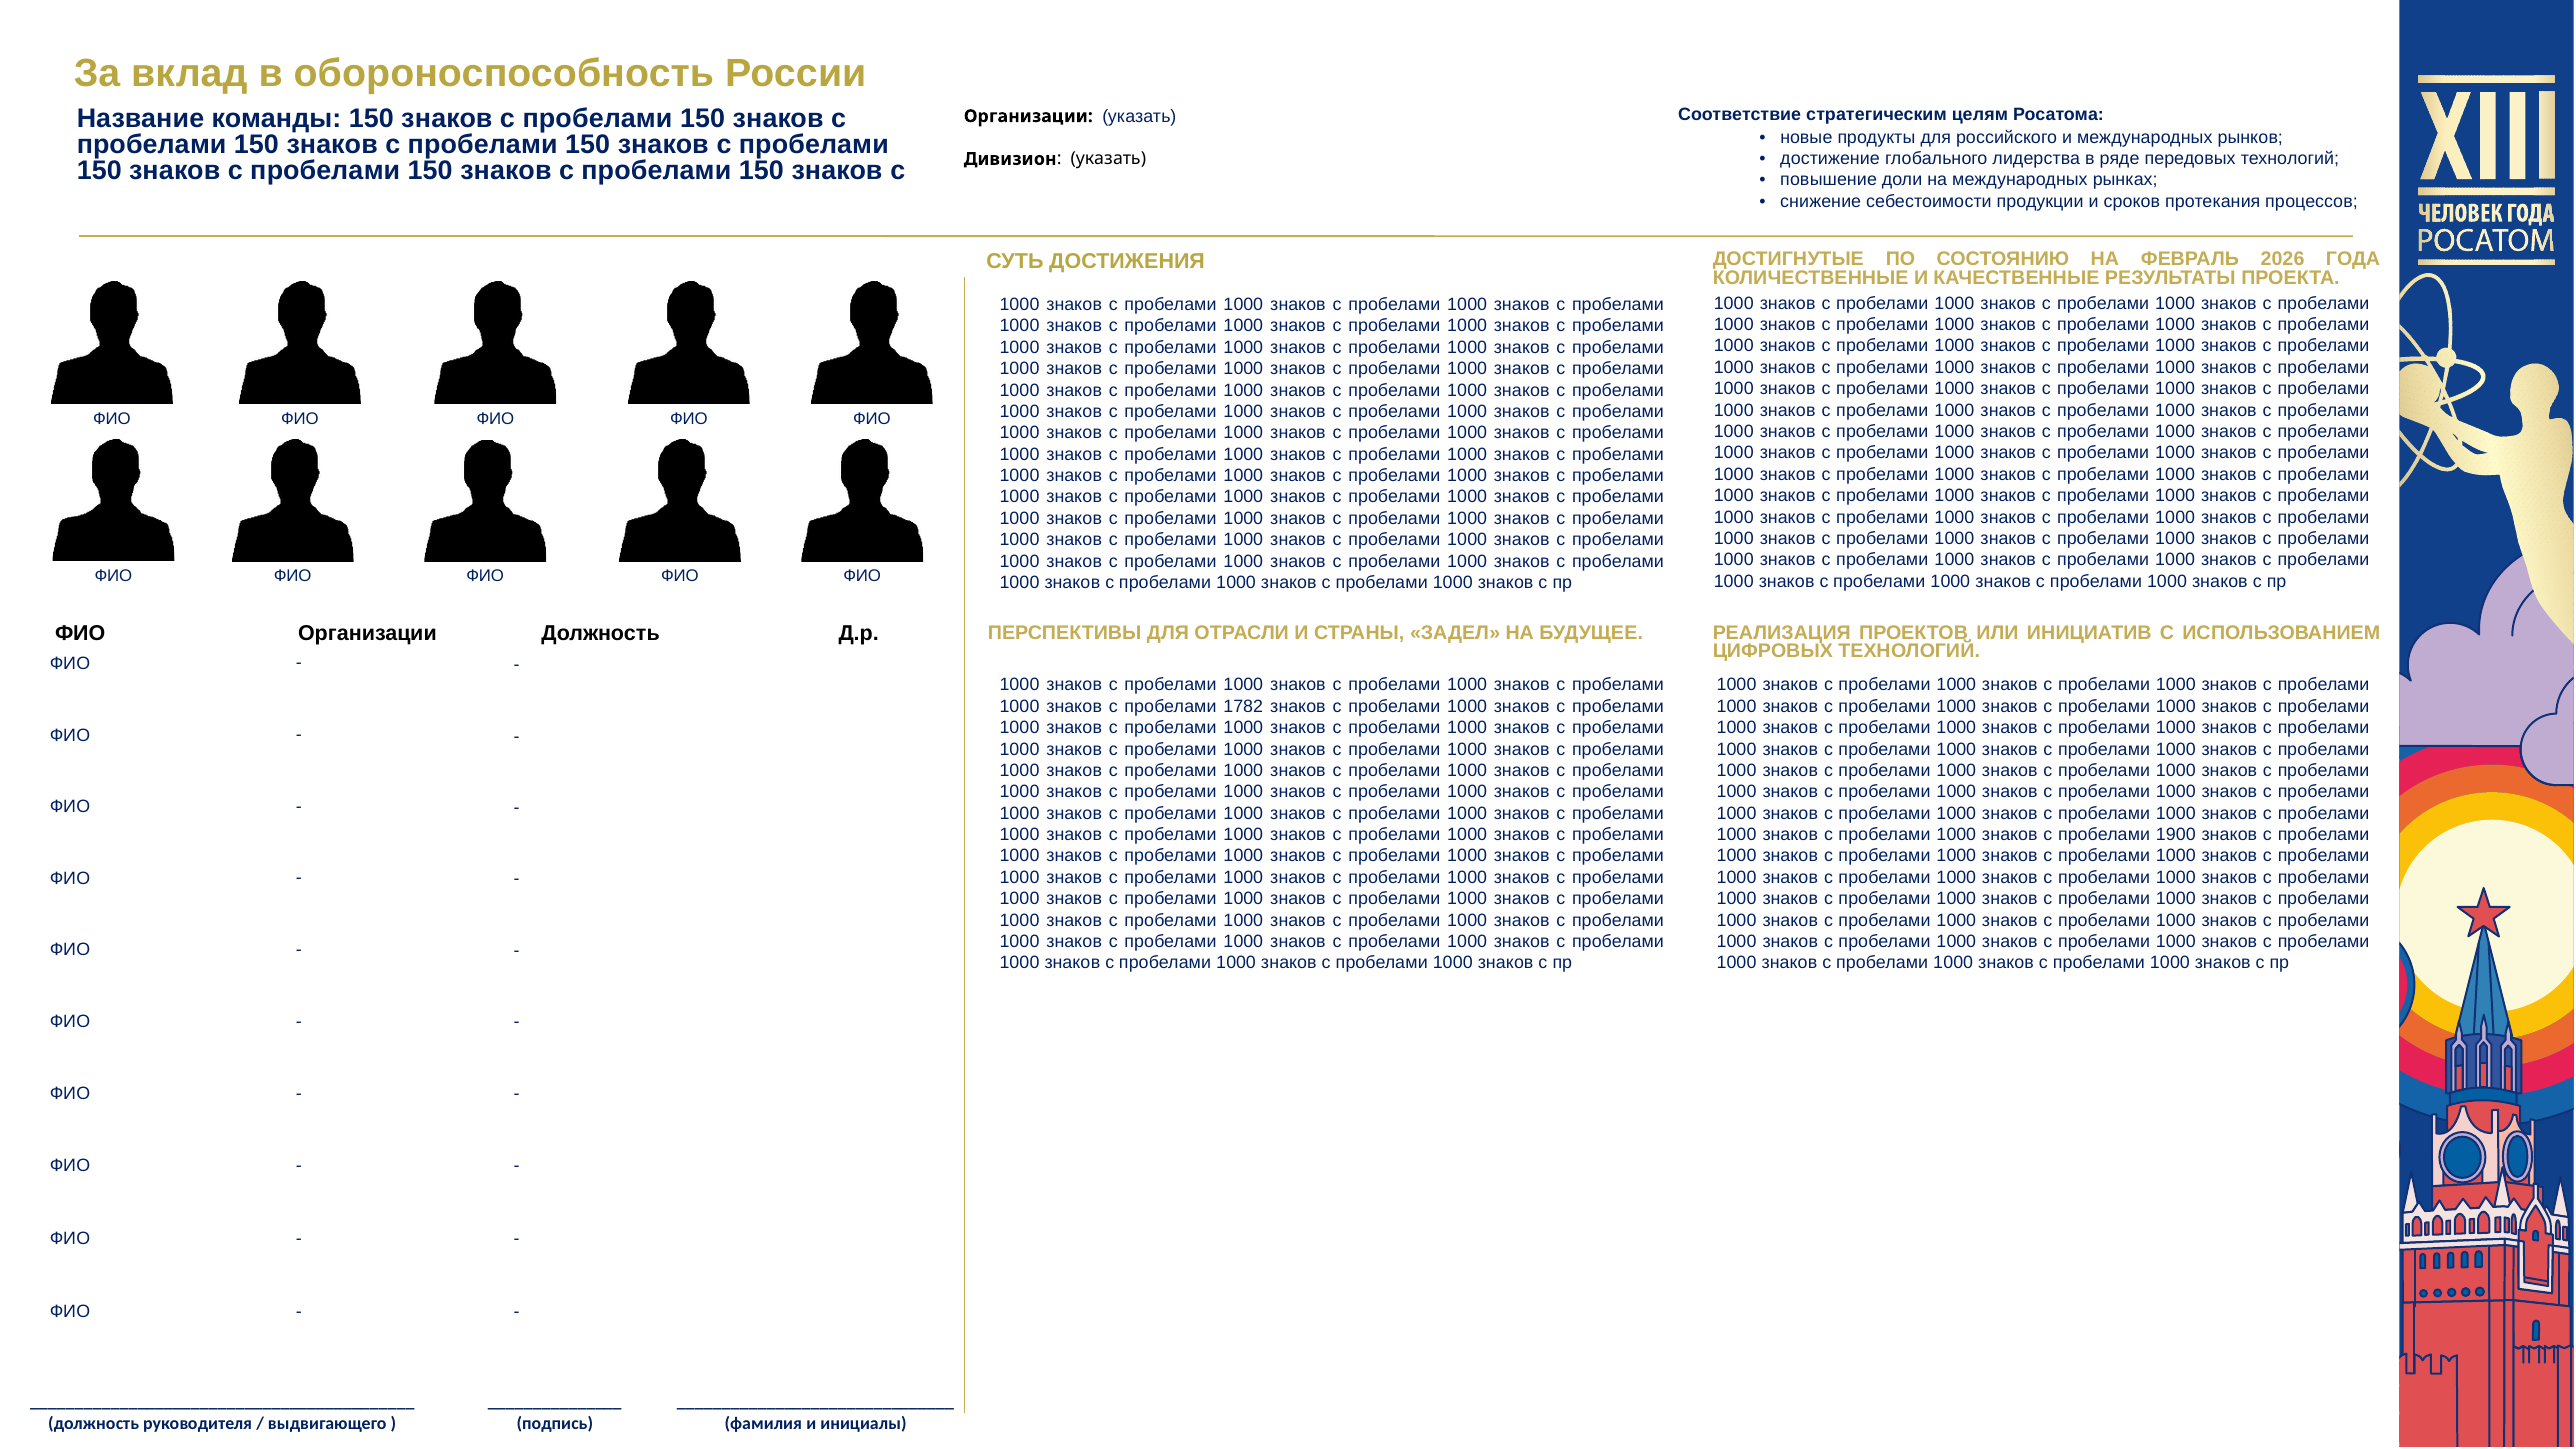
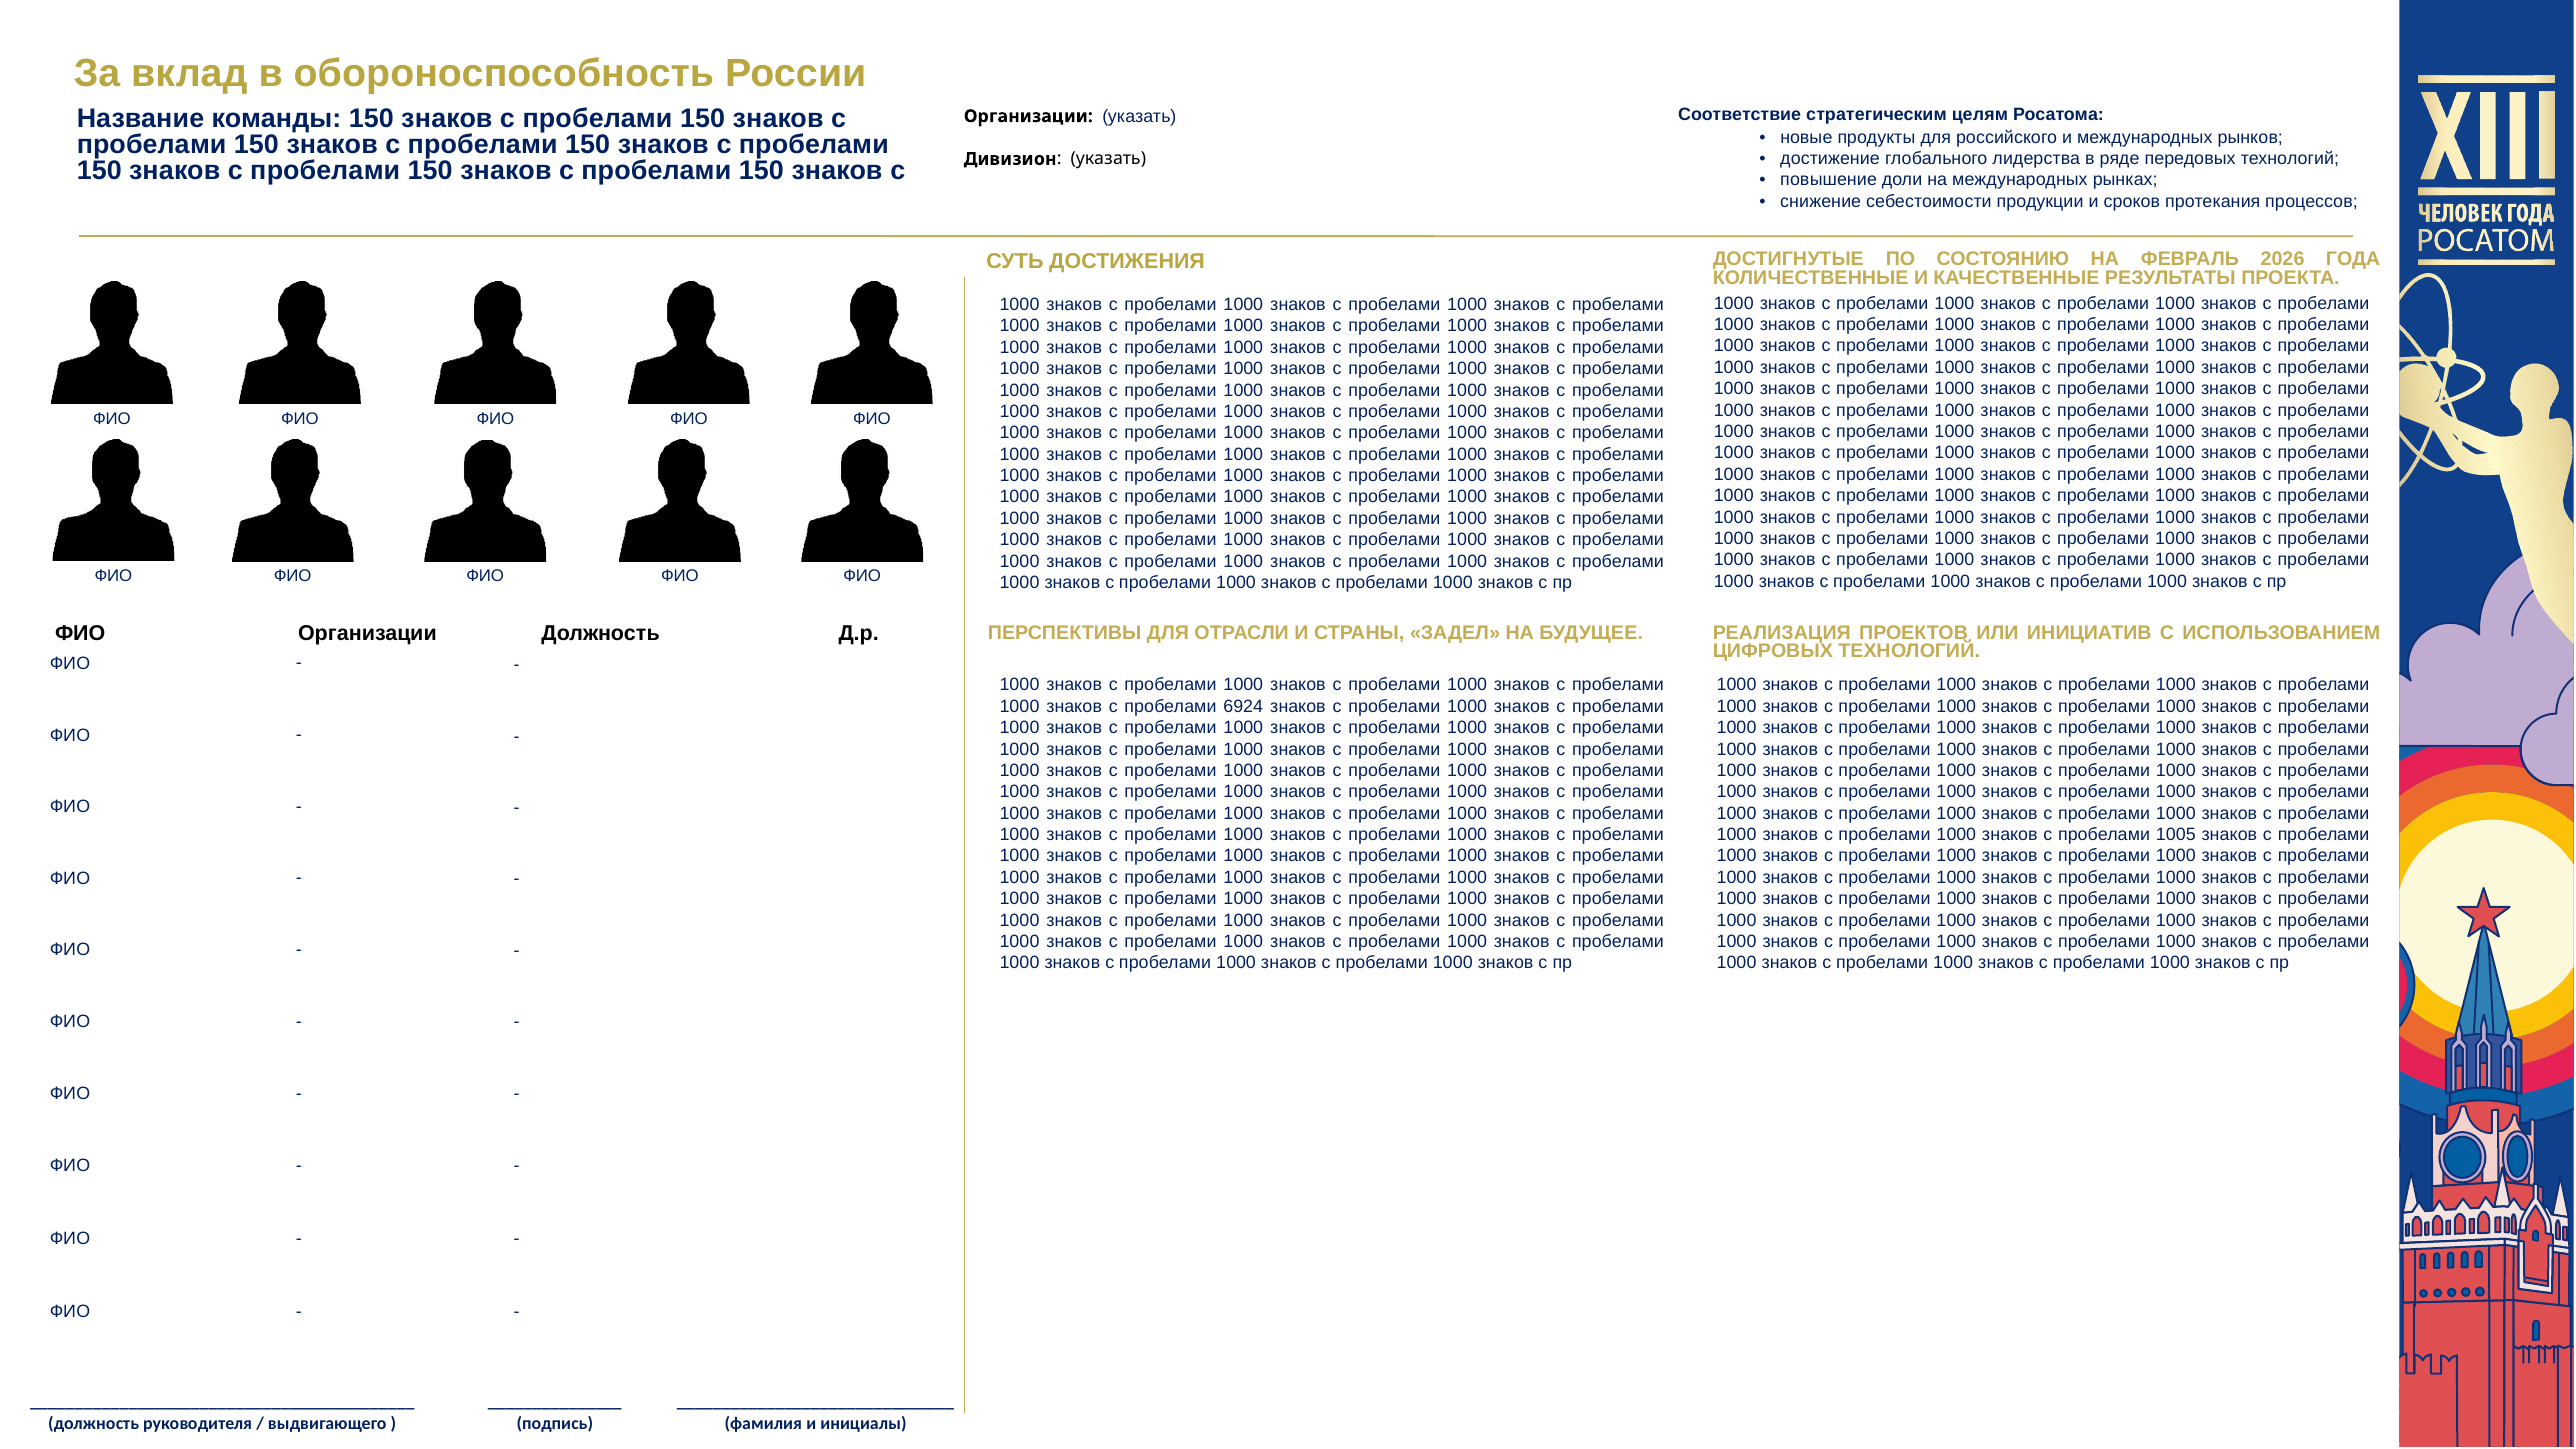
1782: 1782 -> 6924
1900: 1900 -> 1005
